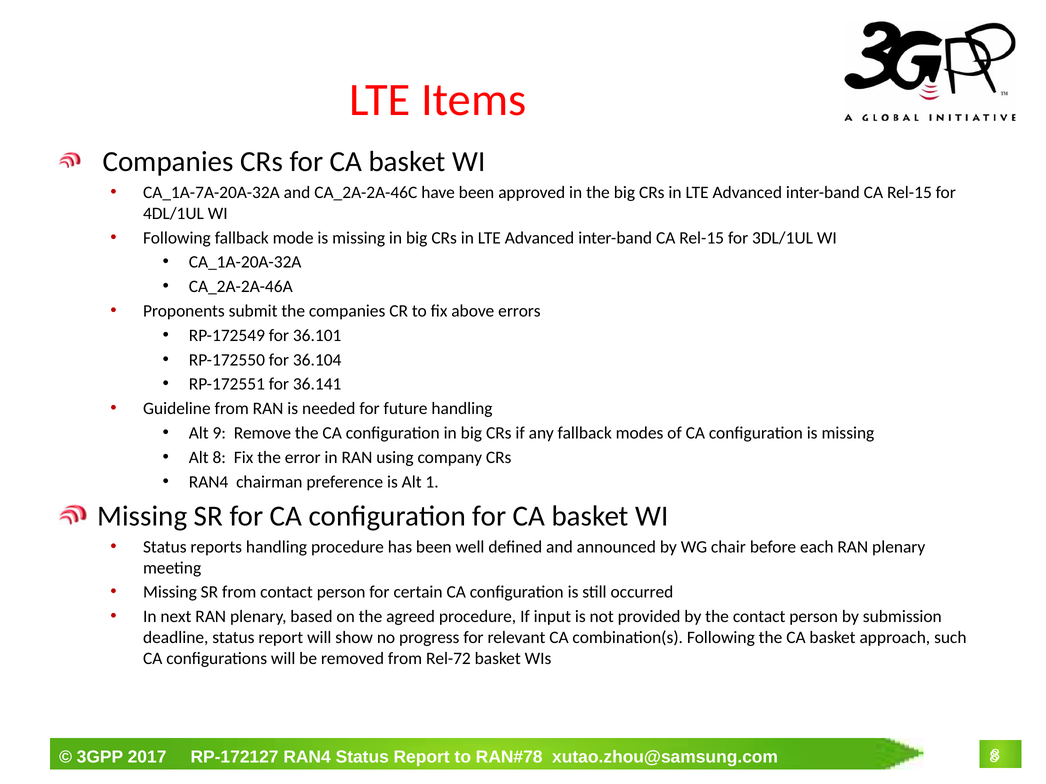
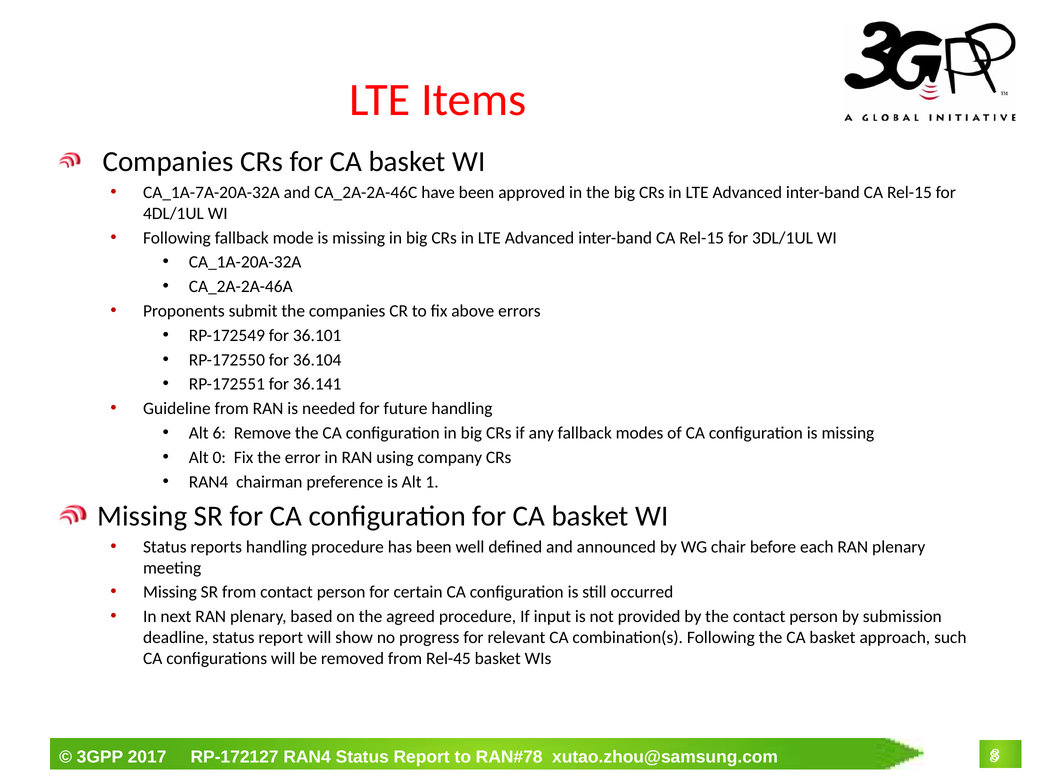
9: 9 -> 6
Alt 8: 8 -> 0
Rel-72: Rel-72 -> Rel-45
